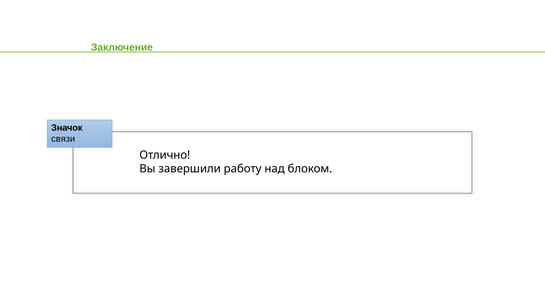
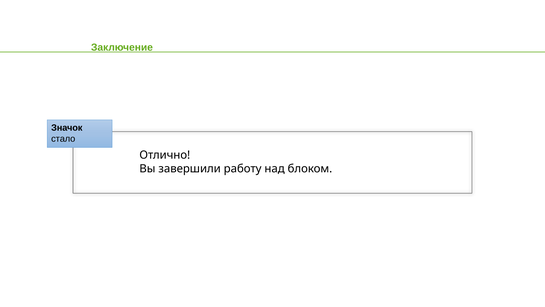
связи: связи -> стало
